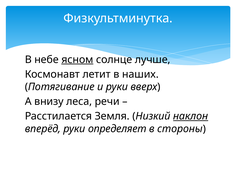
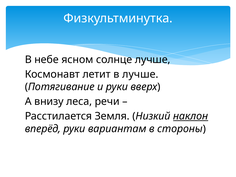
ясном underline: present -> none
в наших: наших -> лучше
определяет: определяет -> вариантам
